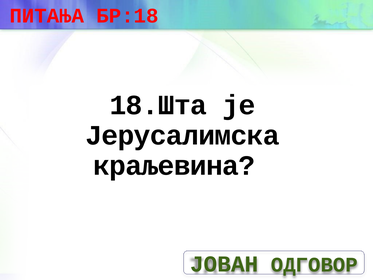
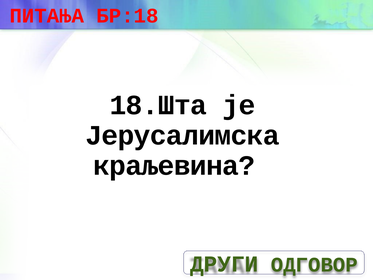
ЈОВАН: ЈОВАН -> ДРУГИ
